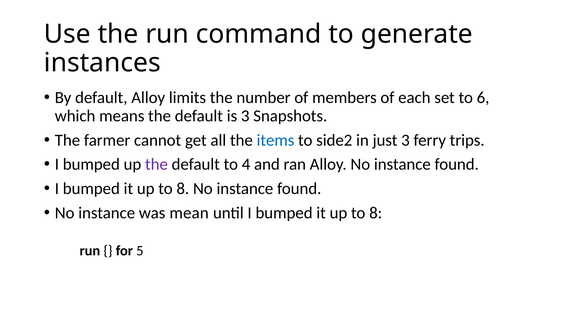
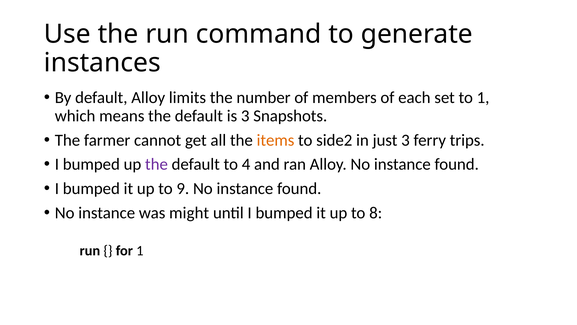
to 6: 6 -> 1
items colour: blue -> orange
8 at (183, 188): 8 -> 9
mean: mean -> might
for 5: 5 -> 1
